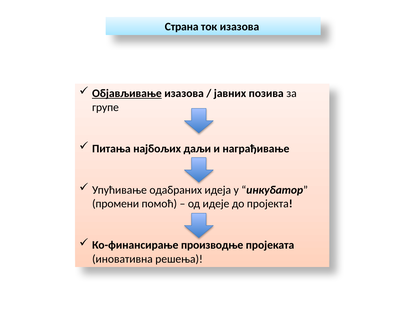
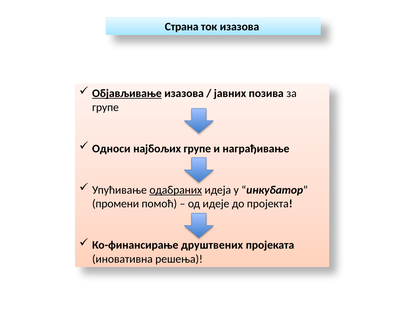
Питања: Питања -> Односи
најбољих даљи: даљи -> групе
одабраних underline: none -> present
производње: производње -> друштвених
